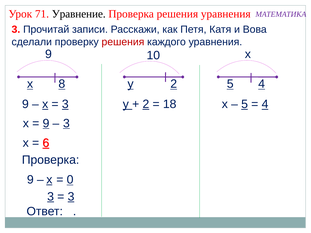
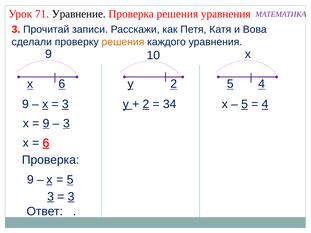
решения at (123, 42) colour: red -> orange
8 at (62, 84): 8 -> 6
18: 18 -> 34
0 at (70, 180): 0 -> 5
